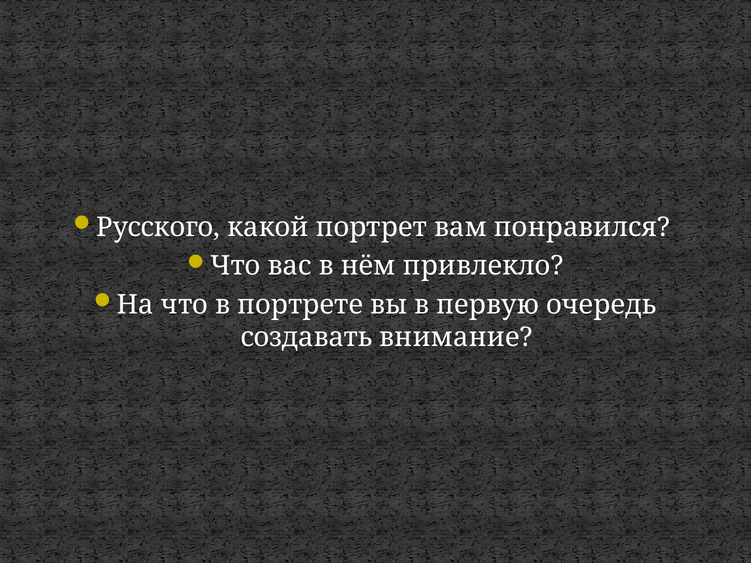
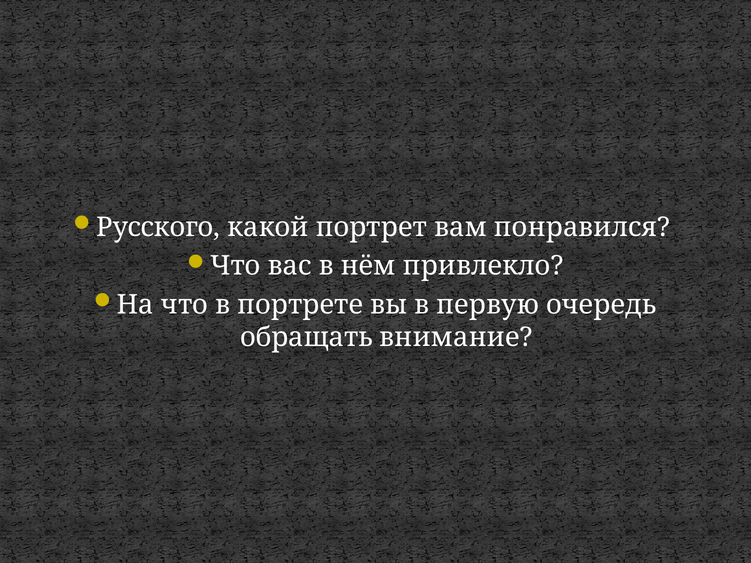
создавать: создавать -> обращать
